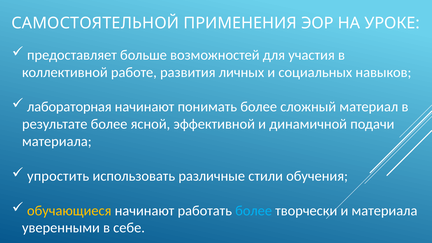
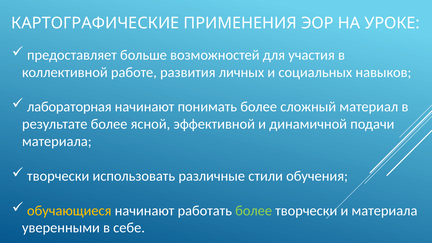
САМОСТОЯТЕЛЬНОЙ: САМОСТОЯТЕЛЬНОЙ -> КАРТОГРАФИЧЕСКИЕ
упростить at (58, 176): упростить -> творчески
более at (254, 211) colour: light blue -> light green
